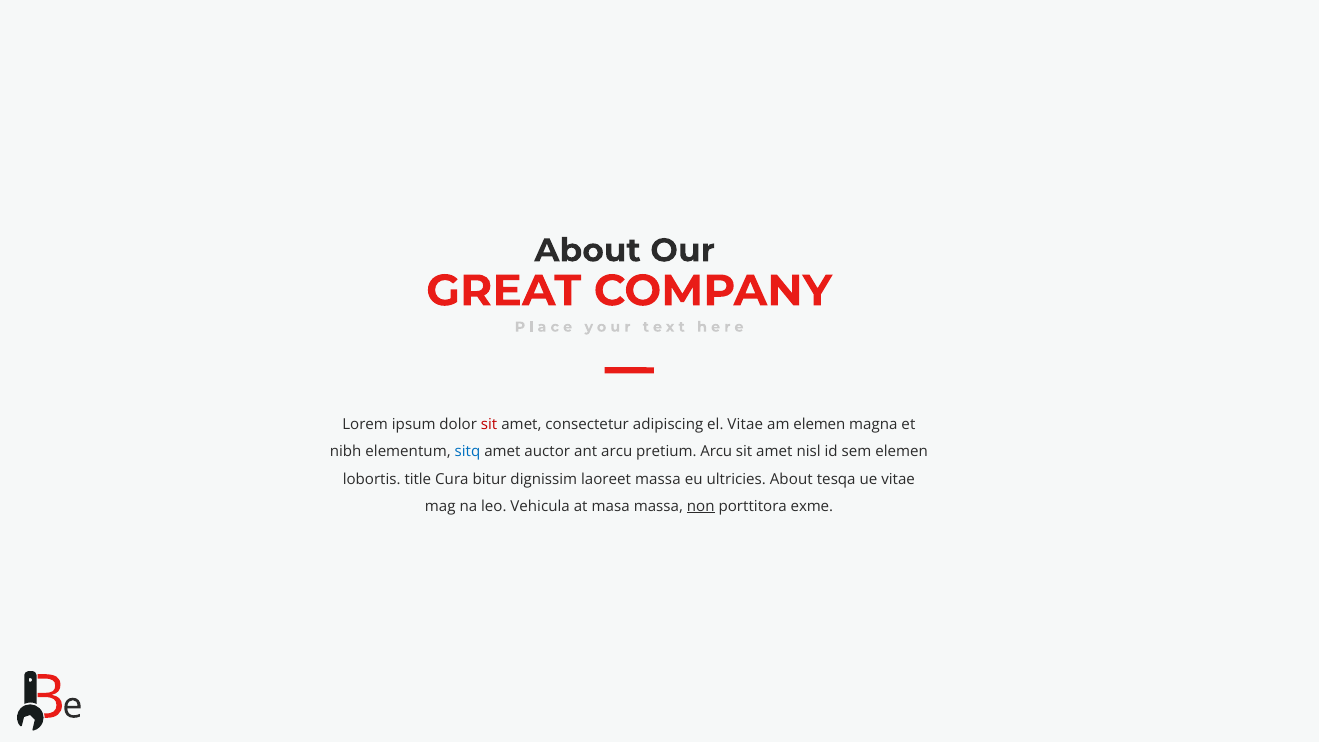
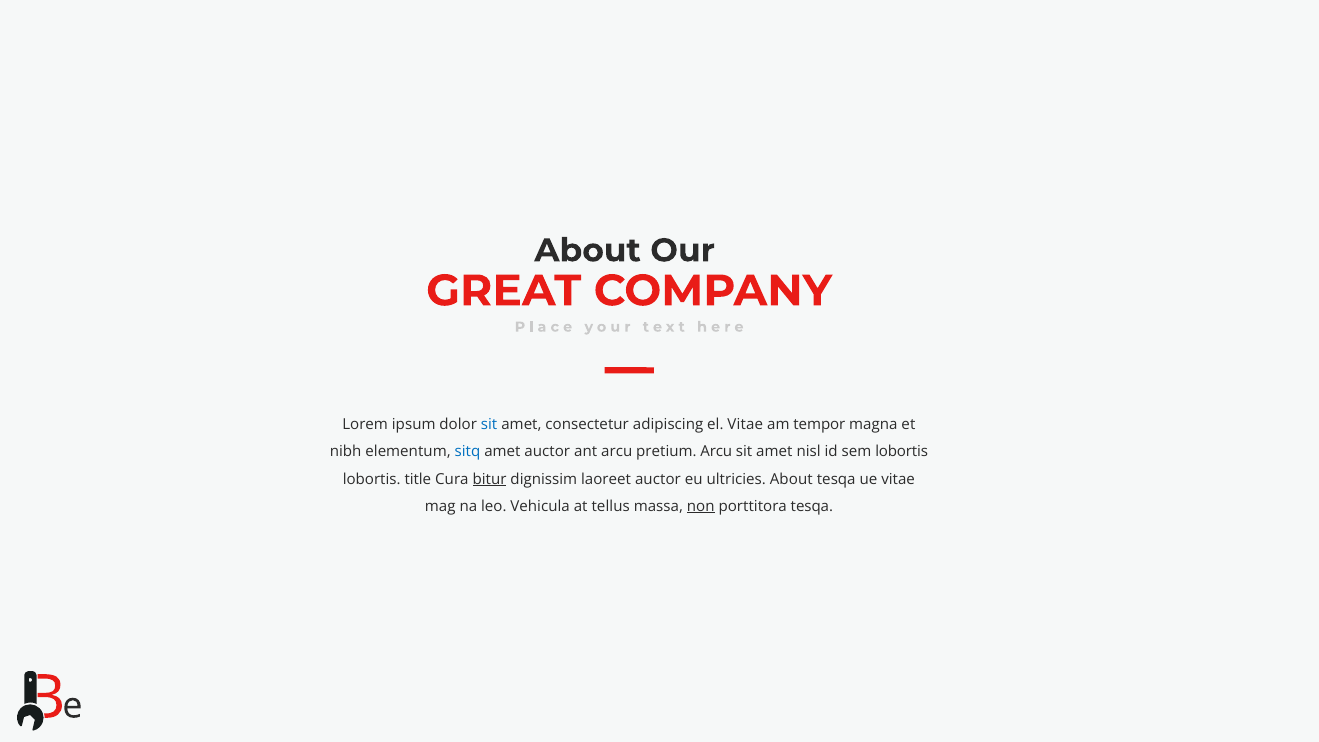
sit at (489, 425) colour: red -> blue
am elemen: elemen -> tempor
sem elemen: elemen -> lobortis
bitur underline: none -> present
laoreet massa: massa -> auctor
masa: masa -> tellus
porttitora exme: exme -> tesqa
